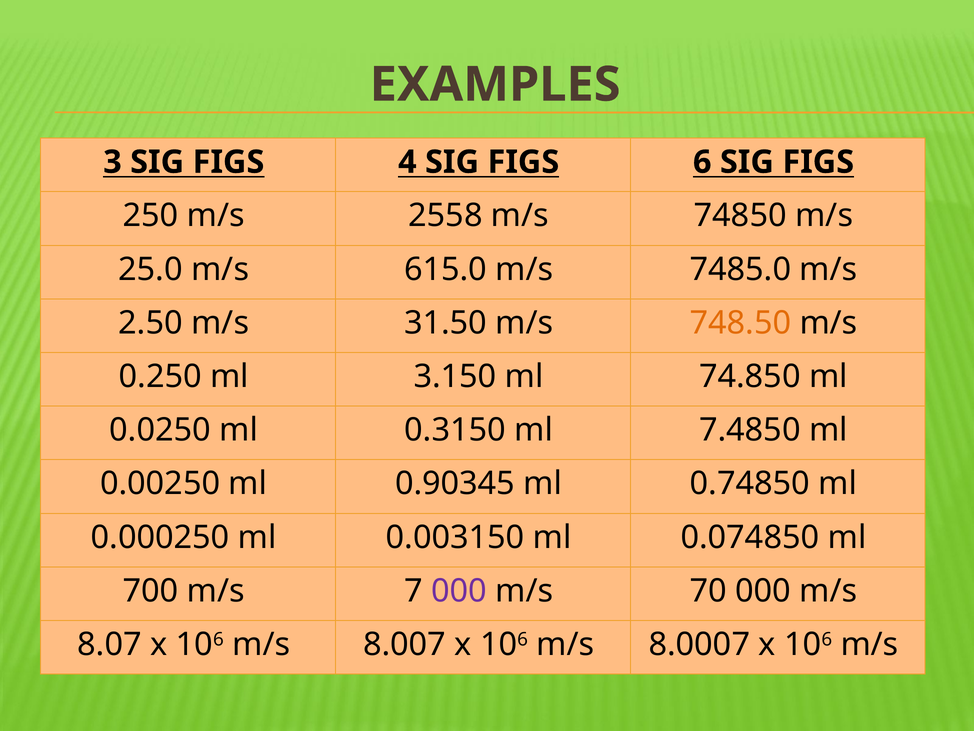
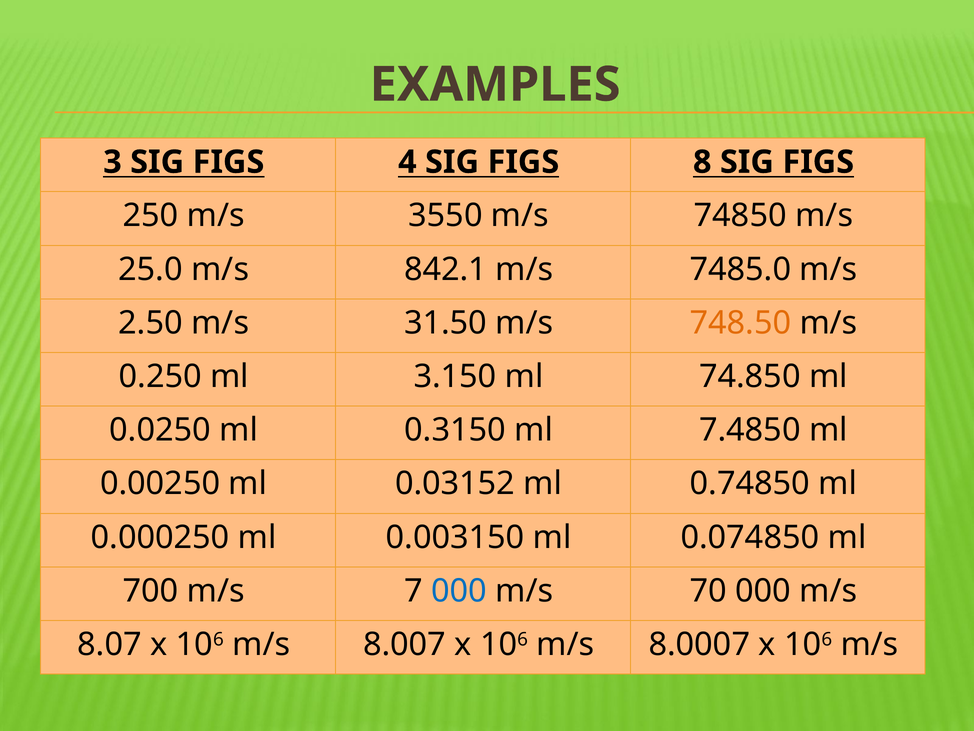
6: 6 -> 8
2558: 2558 -> 3550
615.0: 615.0 -> 842.1
0.90345: 0.90345 -> 0.03152
000 at (459, 591) colour: purple -> blue
